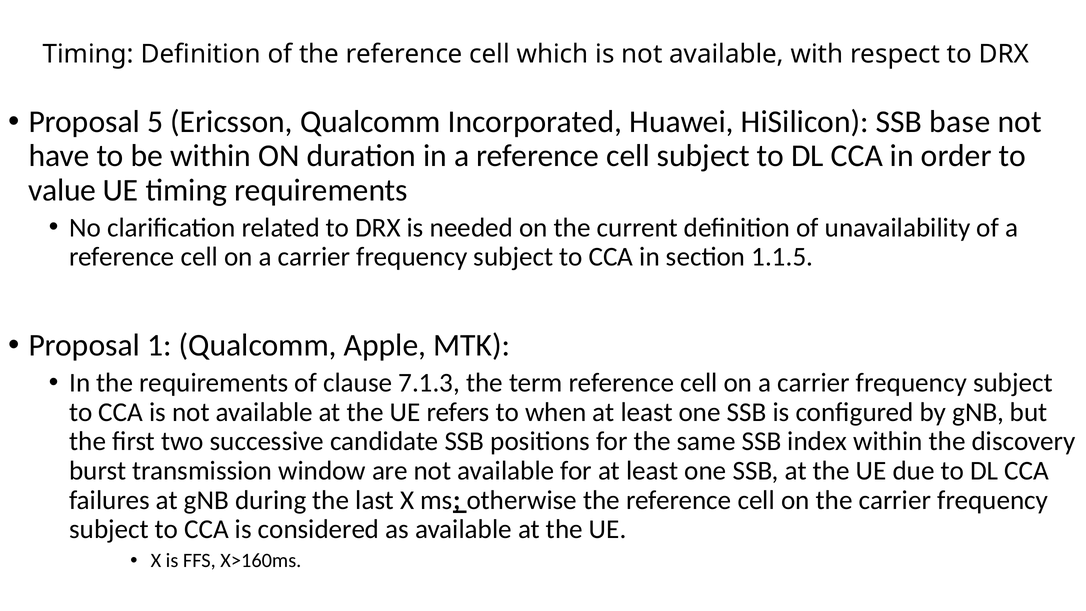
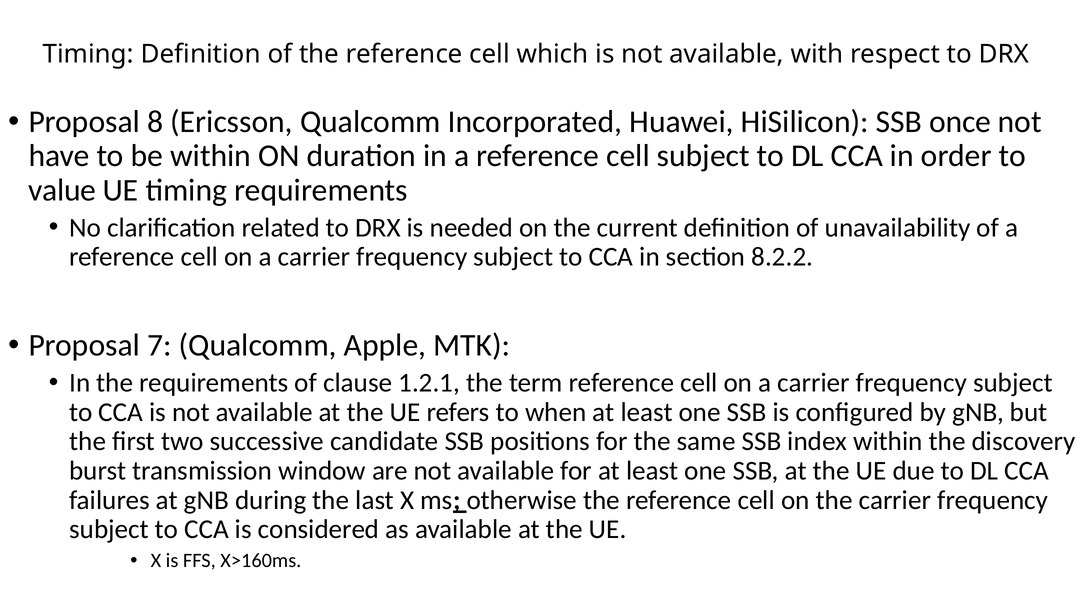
5: 5 -> 8
base: base -> once
1.1.5: 1.1.5 -> 8.2.2
1: 1 -> 7
7.1.3: 7.1.3 -> 1.2.1
